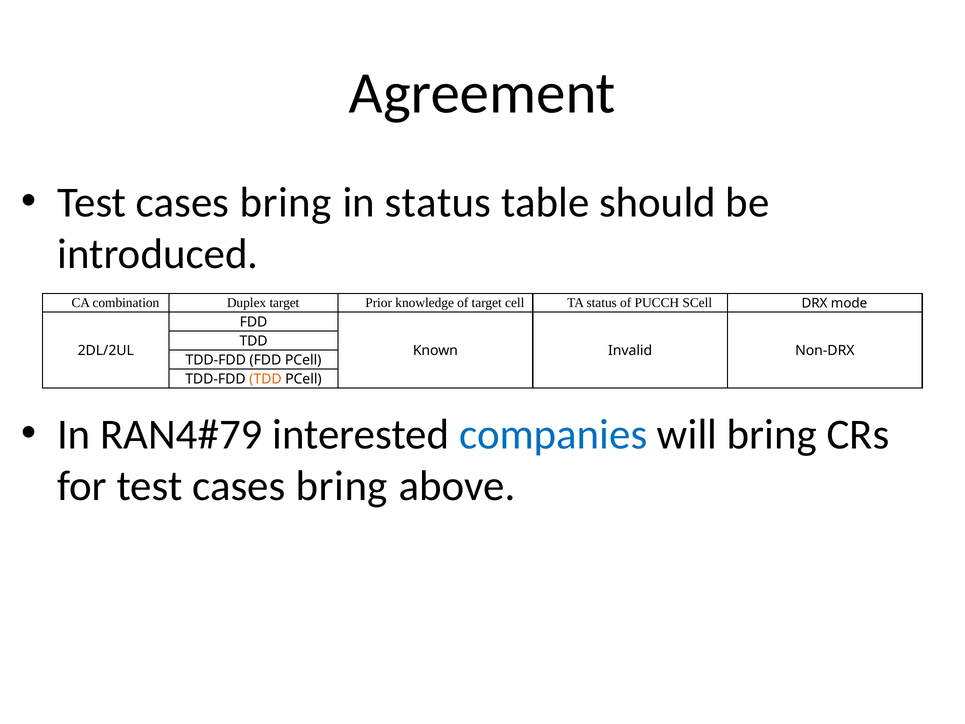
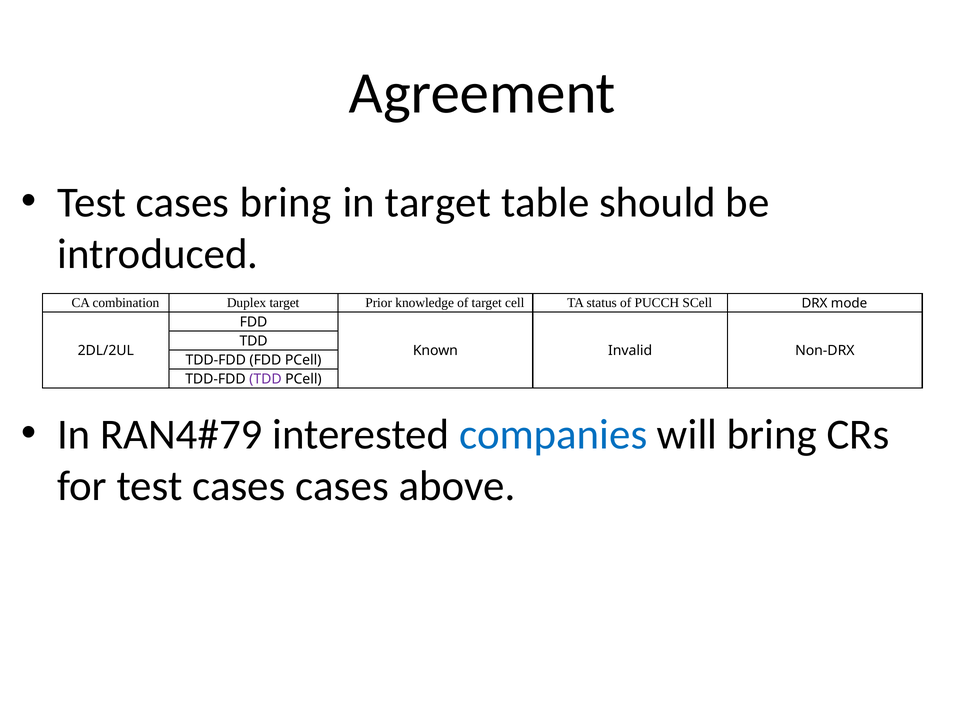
in status: status -> target
TDD at (265, 379) colour: orange -> purple
for test cases bring: bring -> cases
